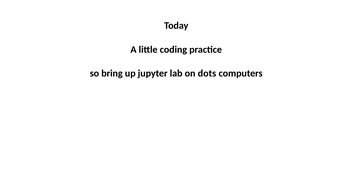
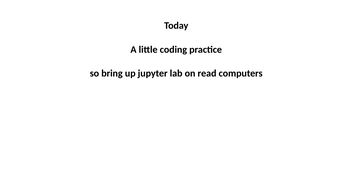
dots: dots -> read
